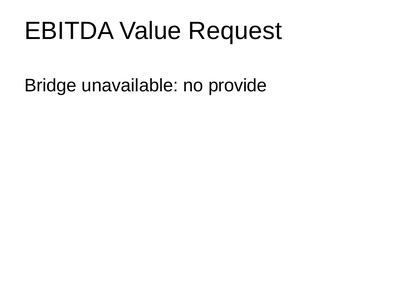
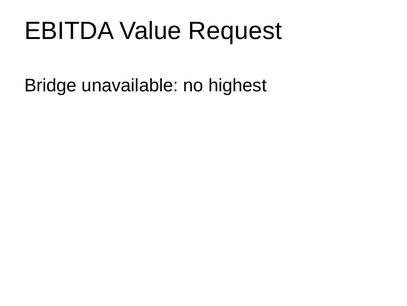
provide: provide -> highest
